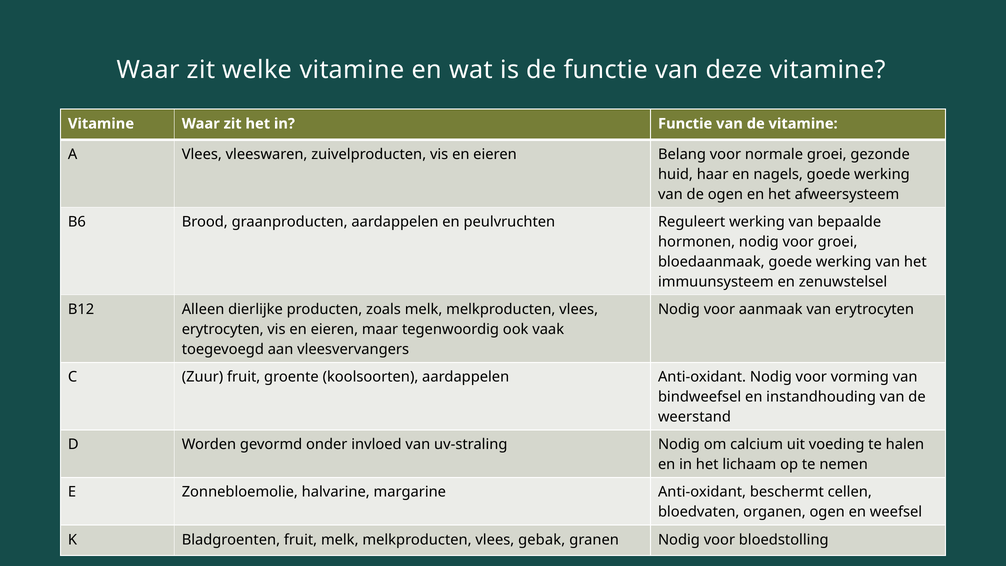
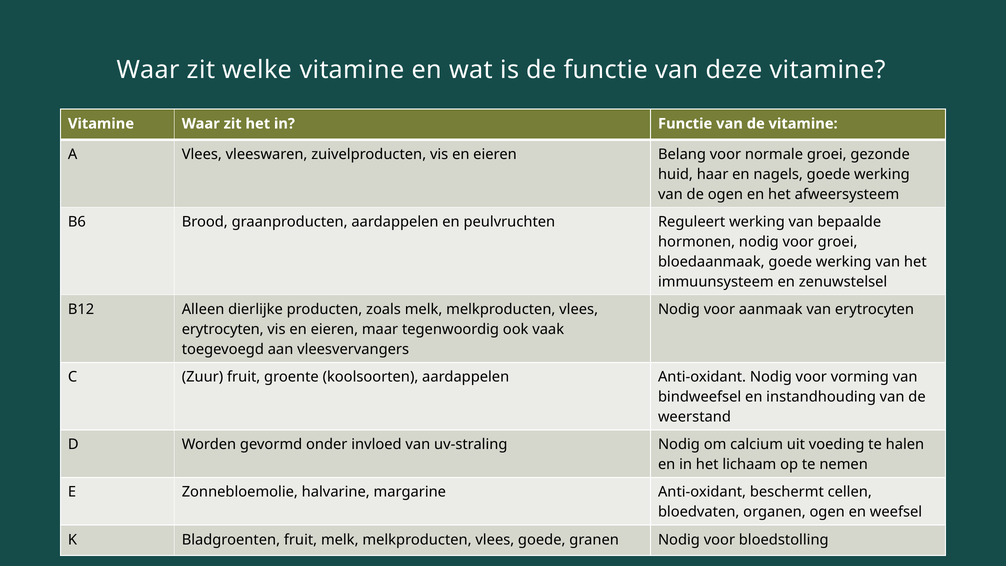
vlees gebak: gebak -> goede
